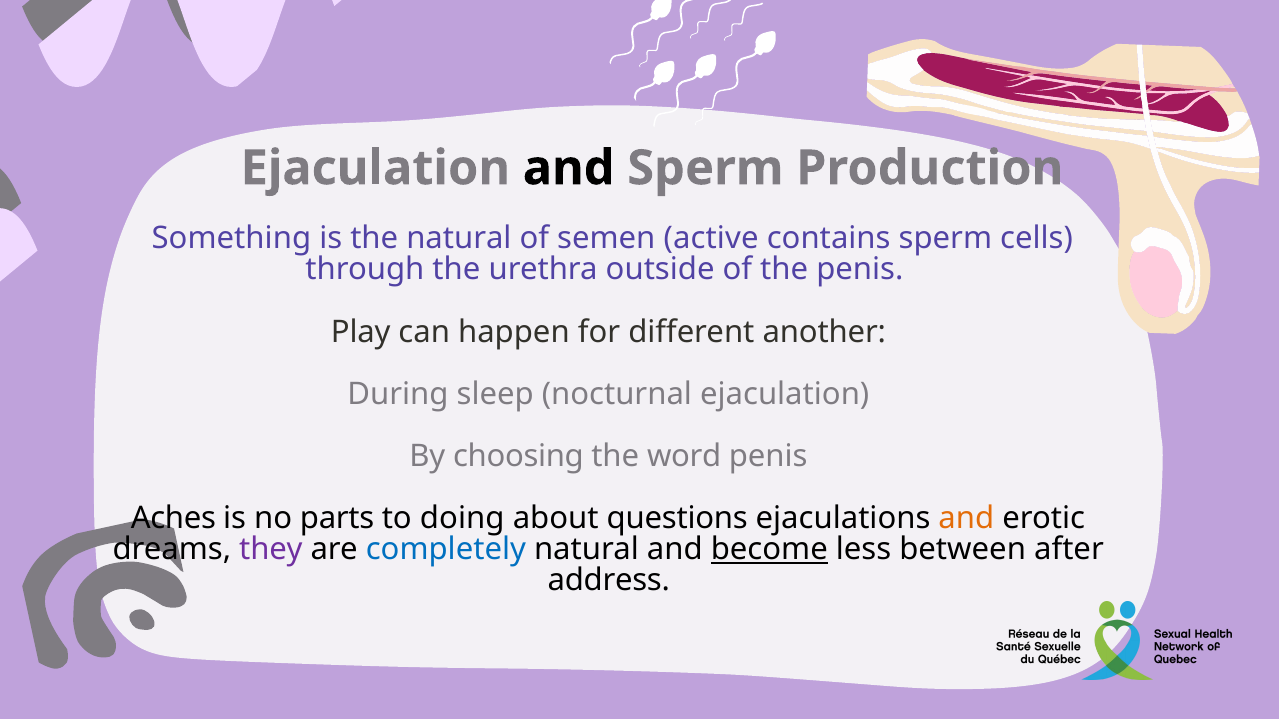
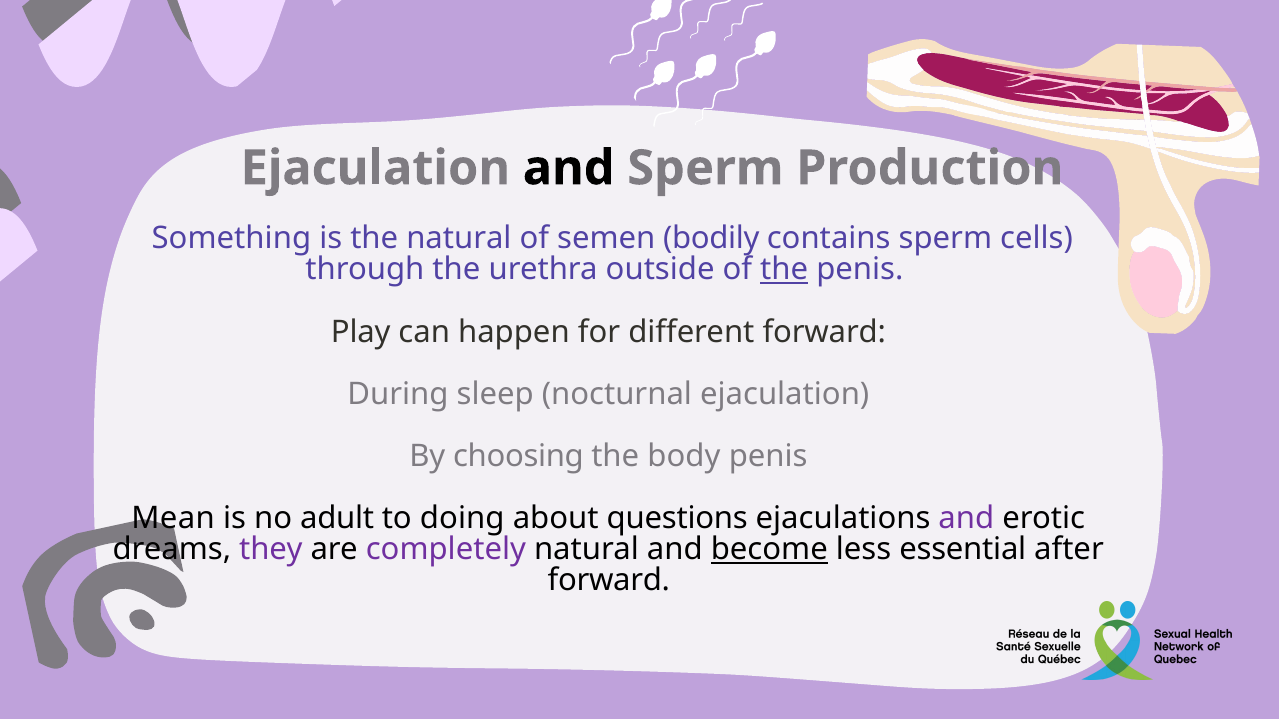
active: active -> bodily
the at (784, 270) underline: none -> present
different another: another -> forward
word: word -> body
Aches: Aches -> Mean
parts: parts -> adult
and at (966, 519) colour: orange -> purple
completely colour: blue -> purple
between: between -> essential
address at (609, 581): address -> forward
